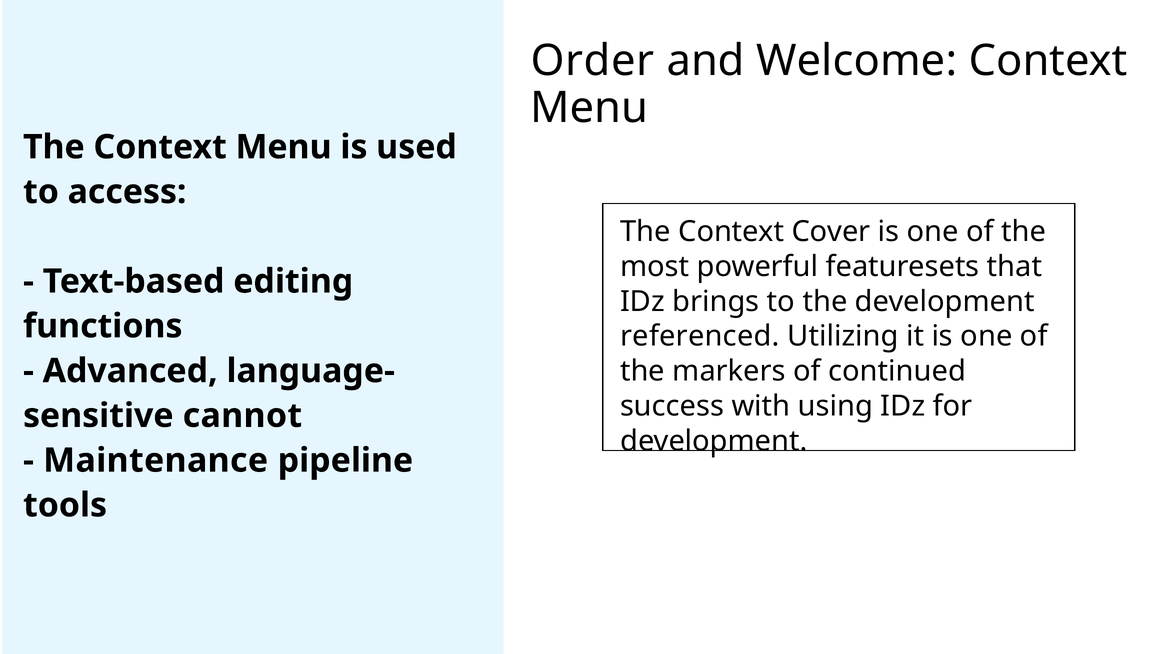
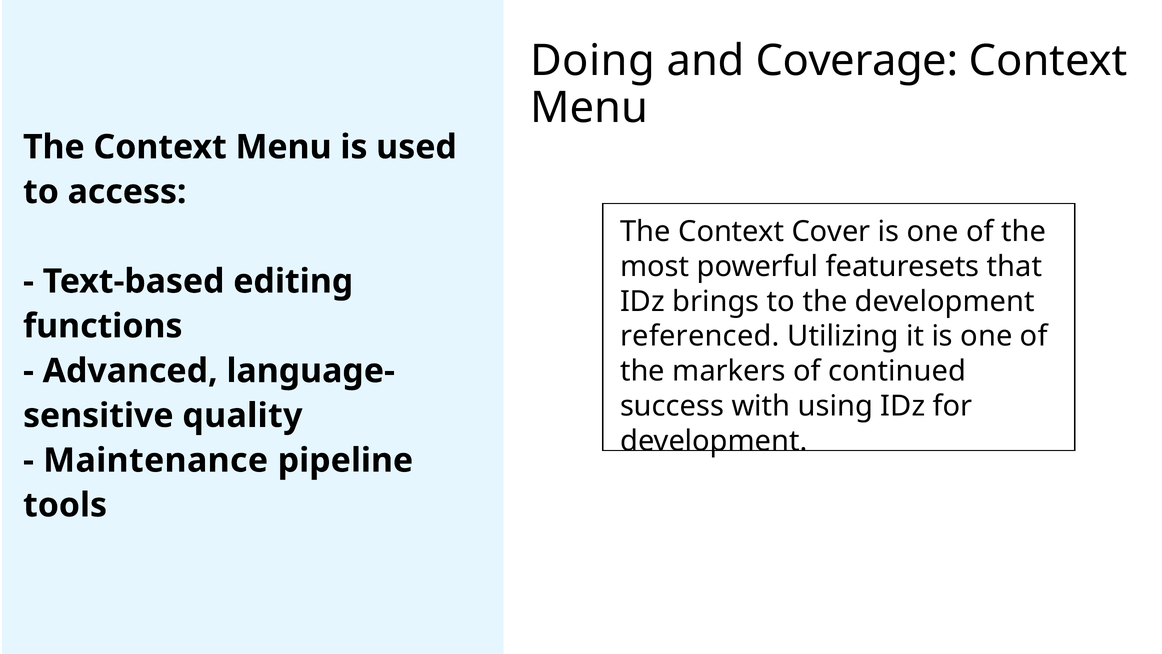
Order: Order -> Doing
Welcome: Welcome -> Coverage
cannot: cannot -> quality
